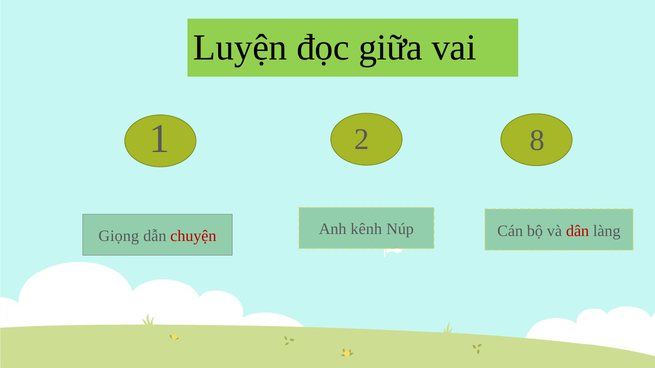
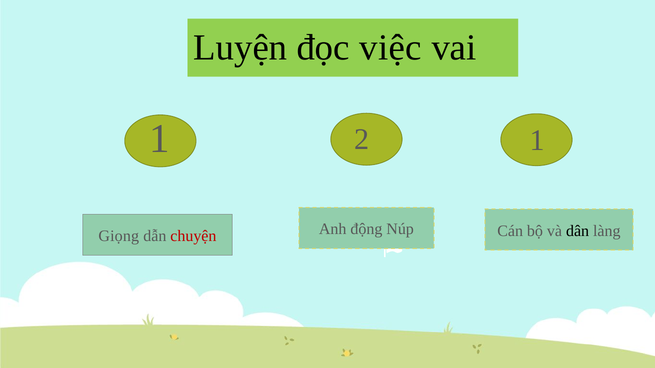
giữa: giữa -> việc
1 8: 8 -> 1
kênh: kênh -> động
dân colour: red -> black
